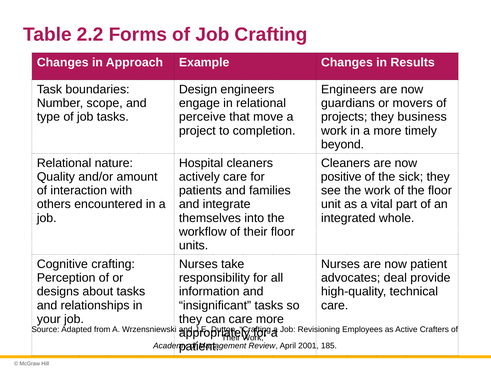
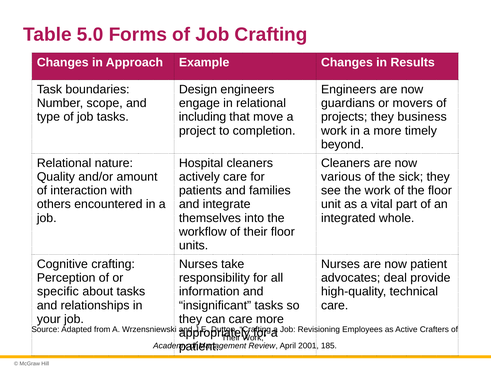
2.2: 2.2 -> 5.0
perceive: perceive -> including
positive: positive -> various
designs: designs -> specific
